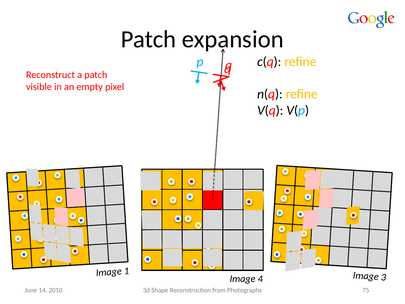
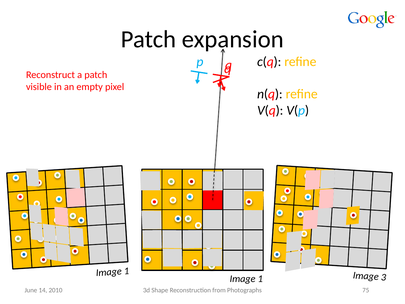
4 at (260, 279): 4 -> 1
